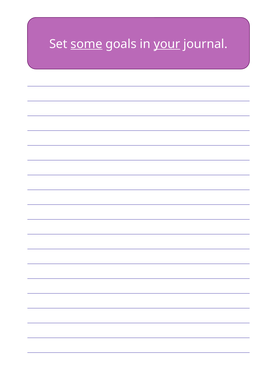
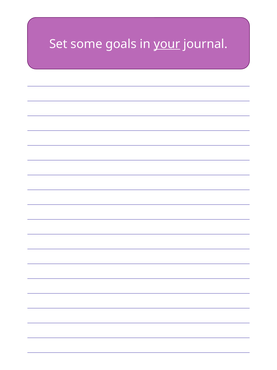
some underline: present -> none
